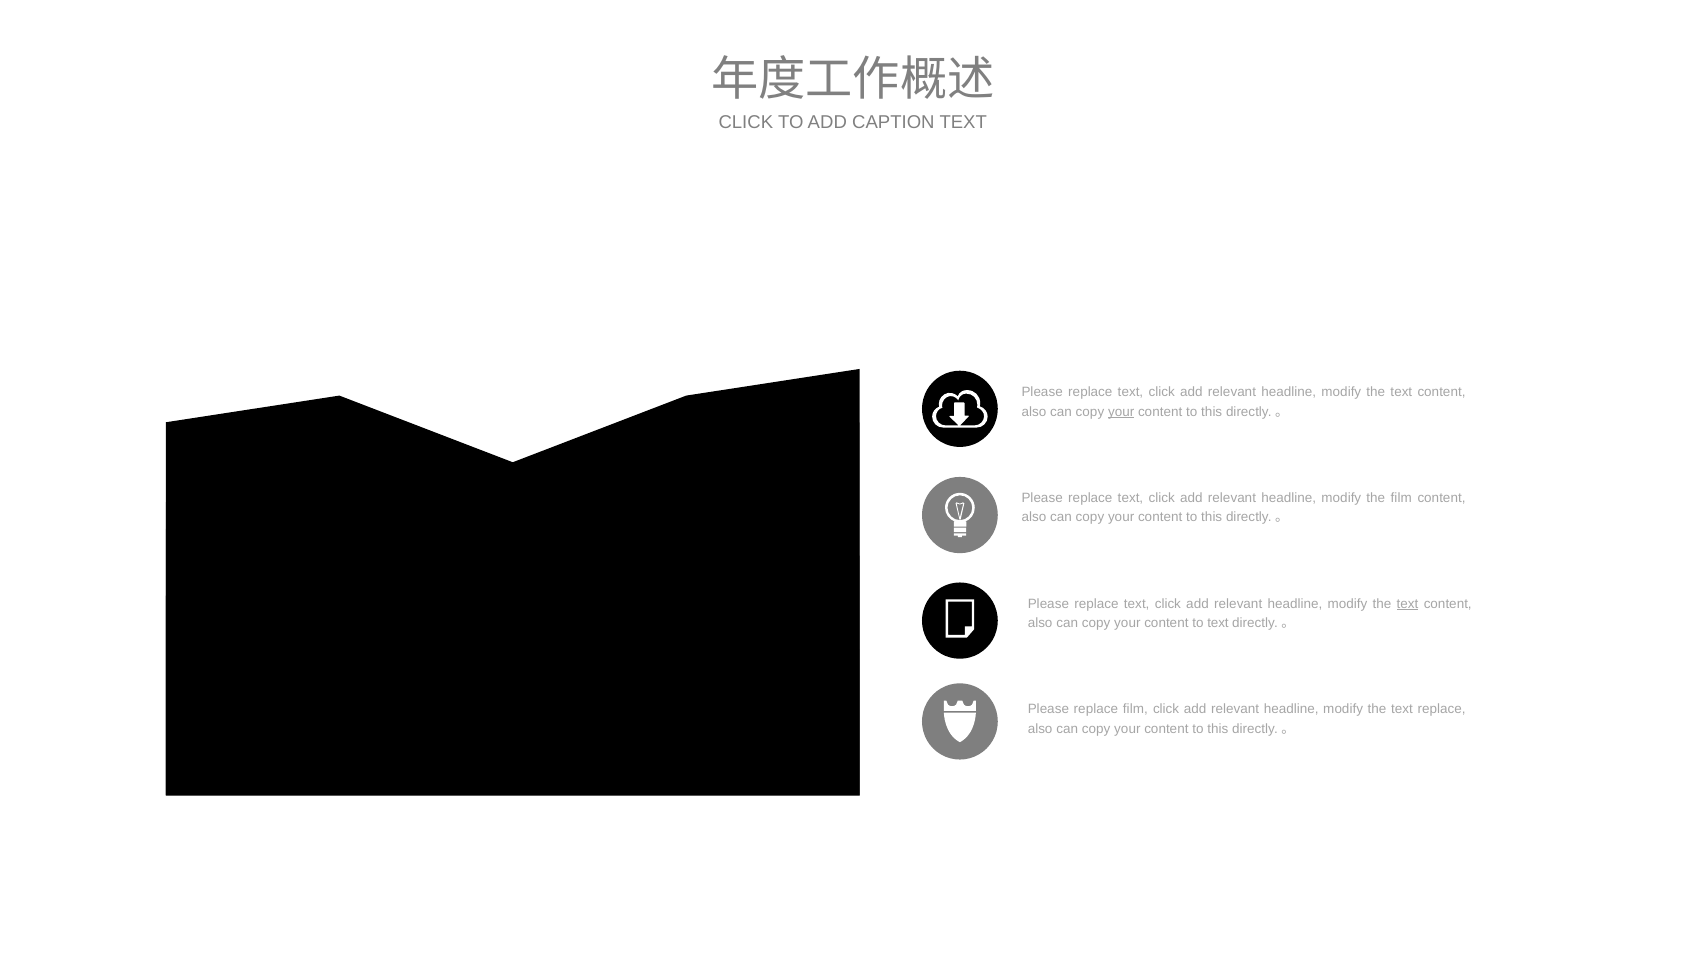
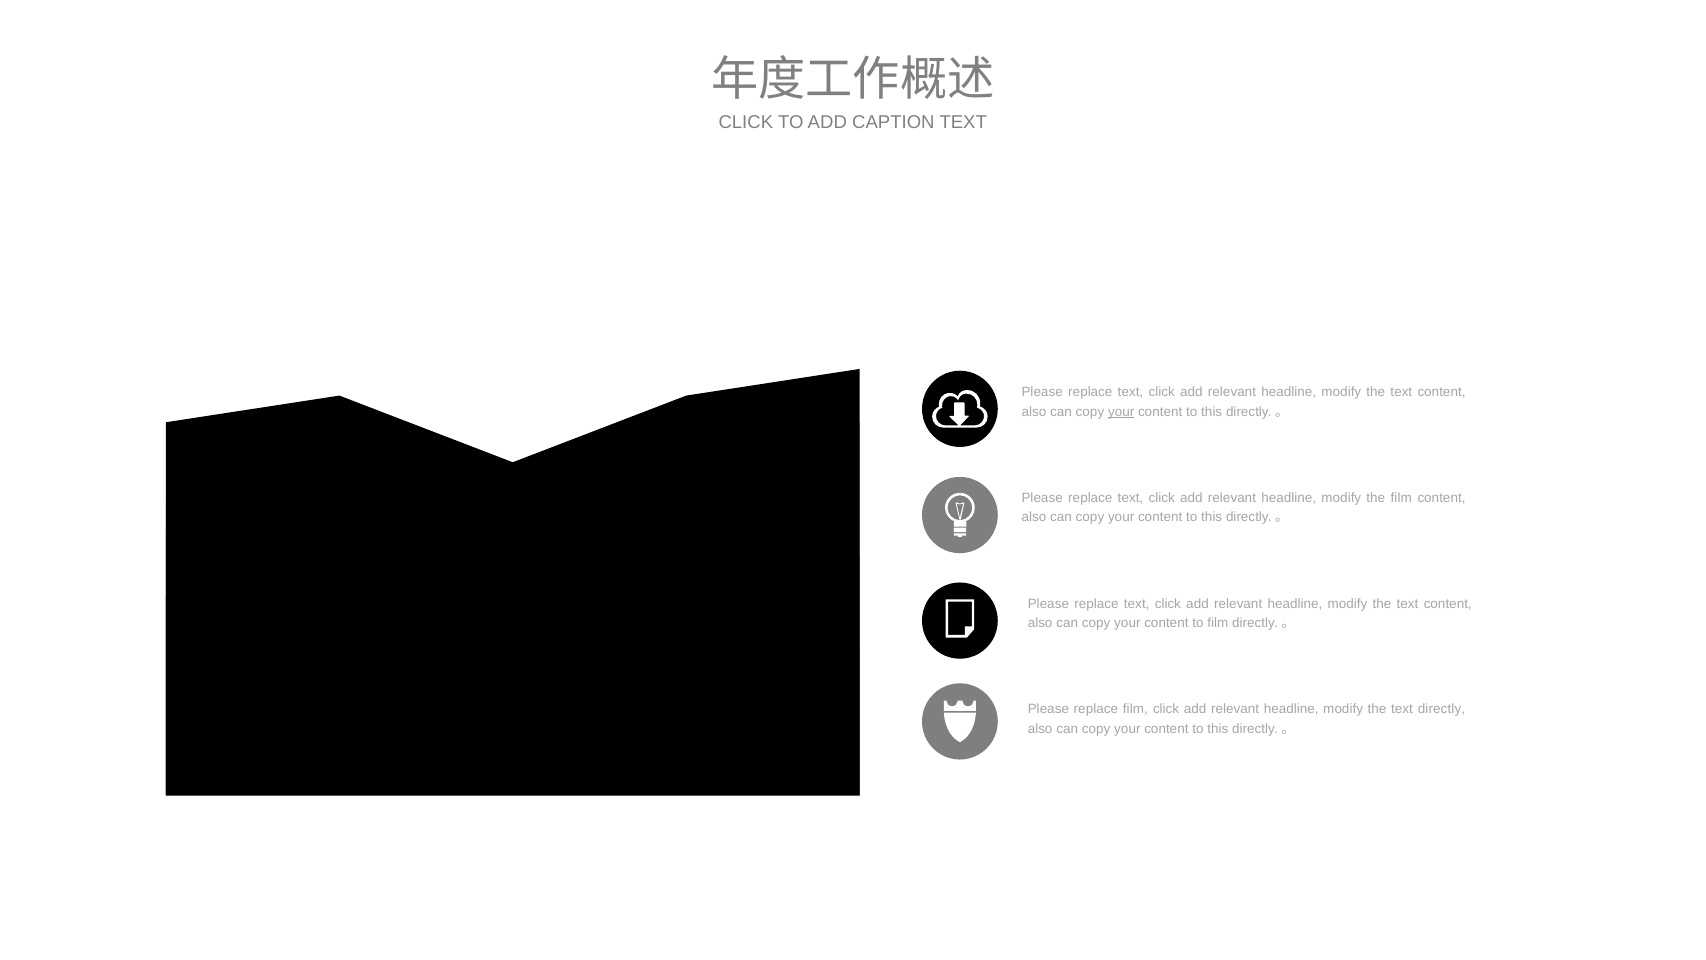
text at (1408, 604) underline: present -> none
to text: text -> film
text replace: replace -> directly
